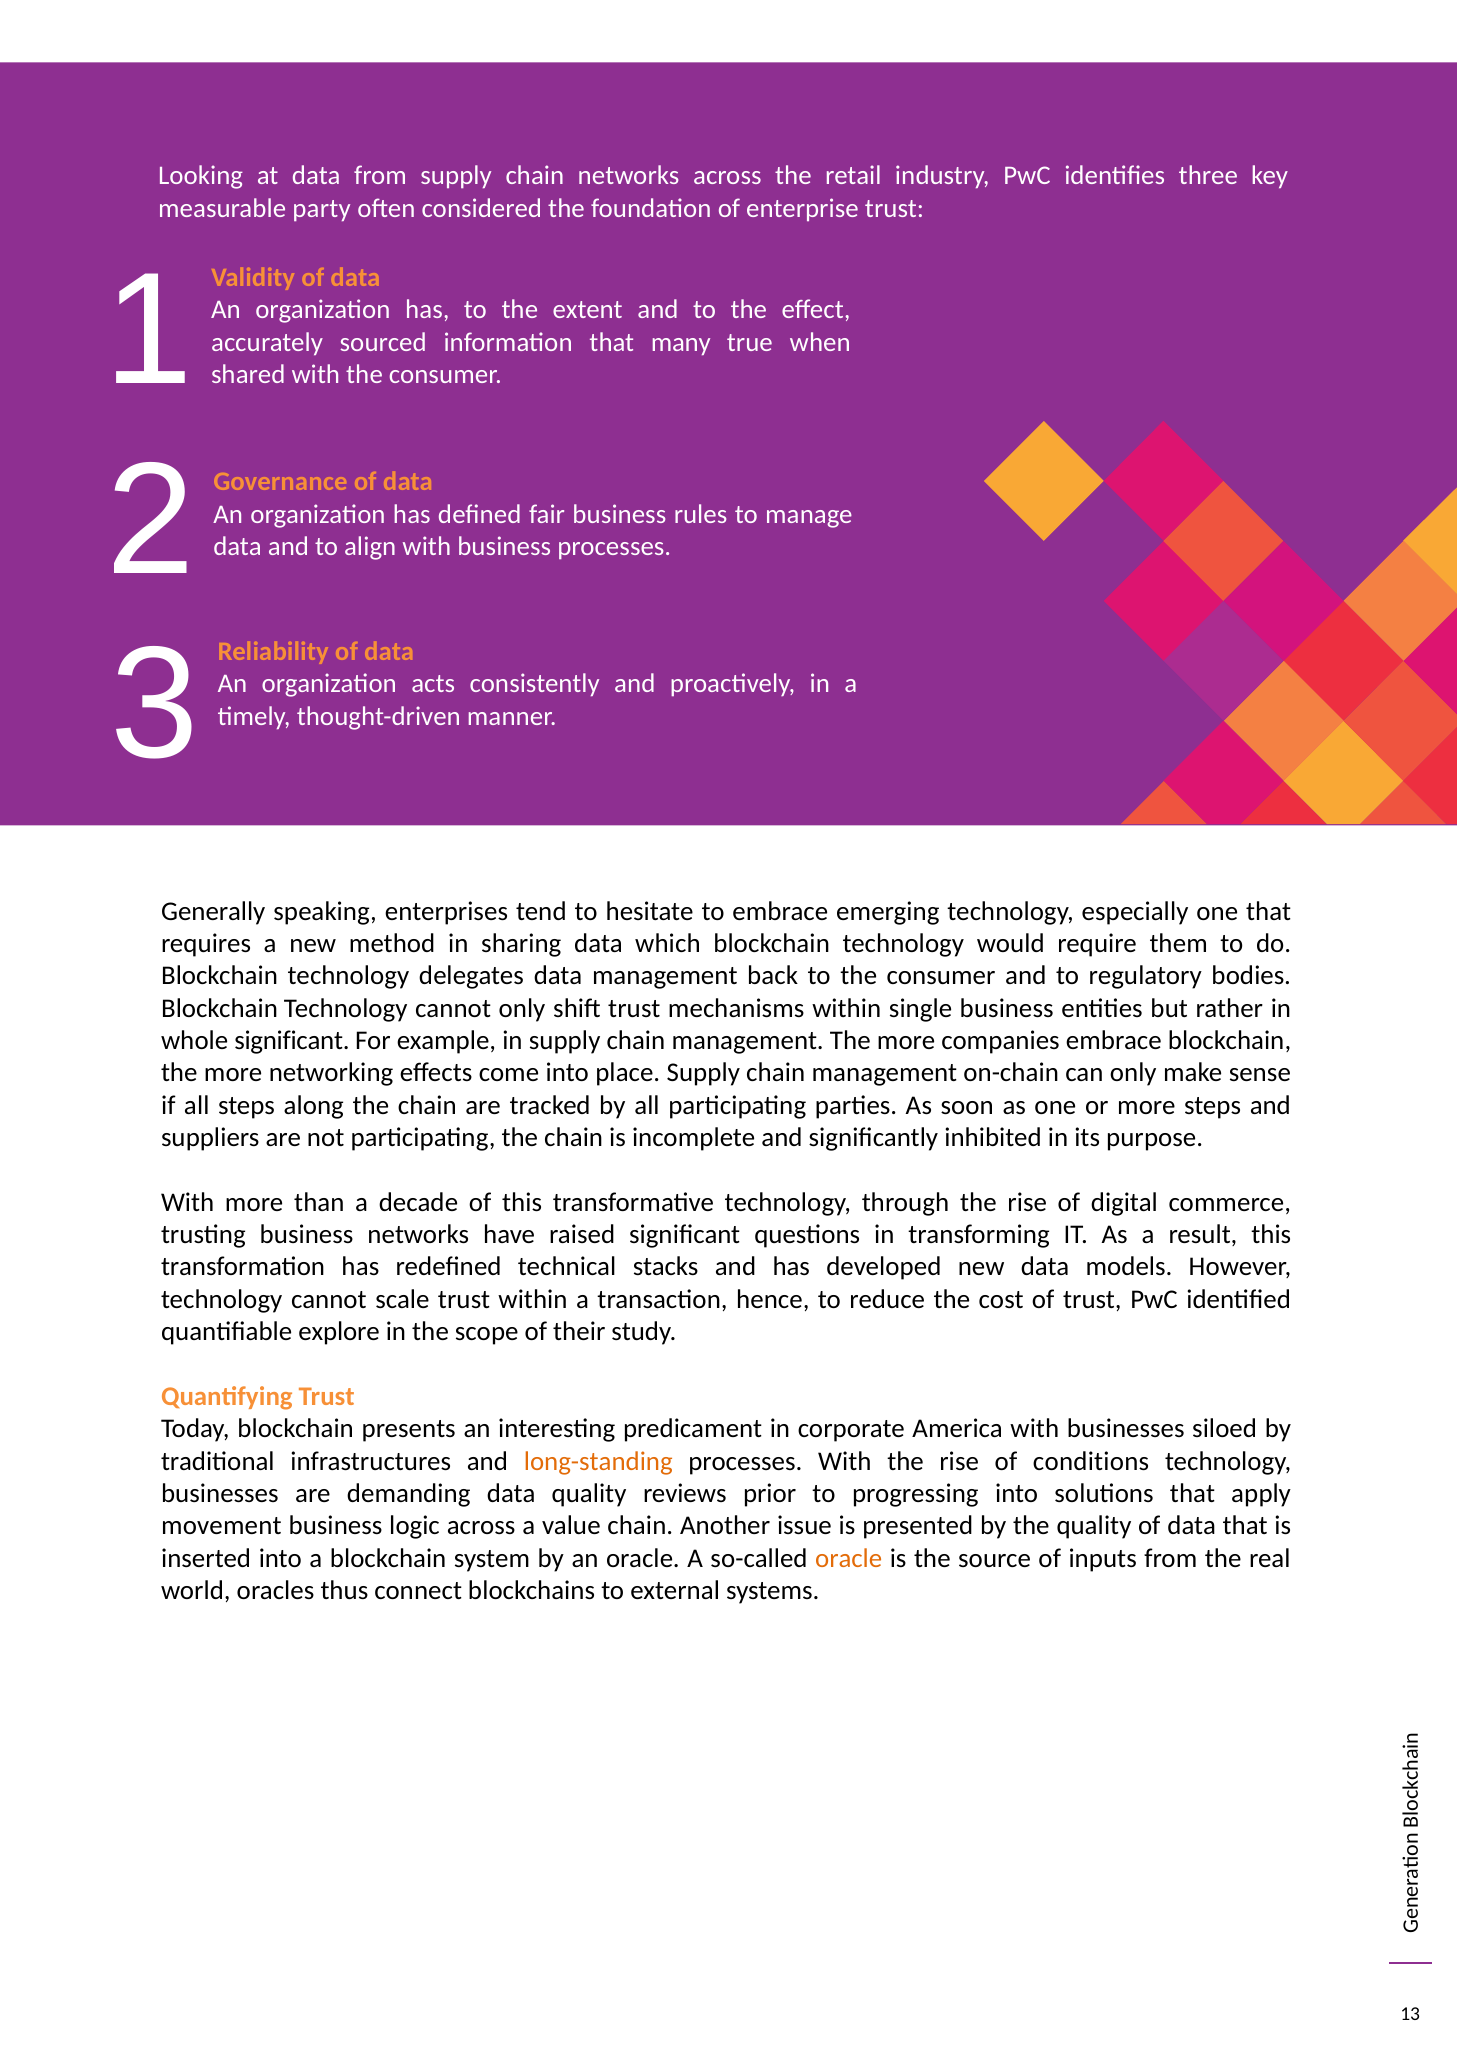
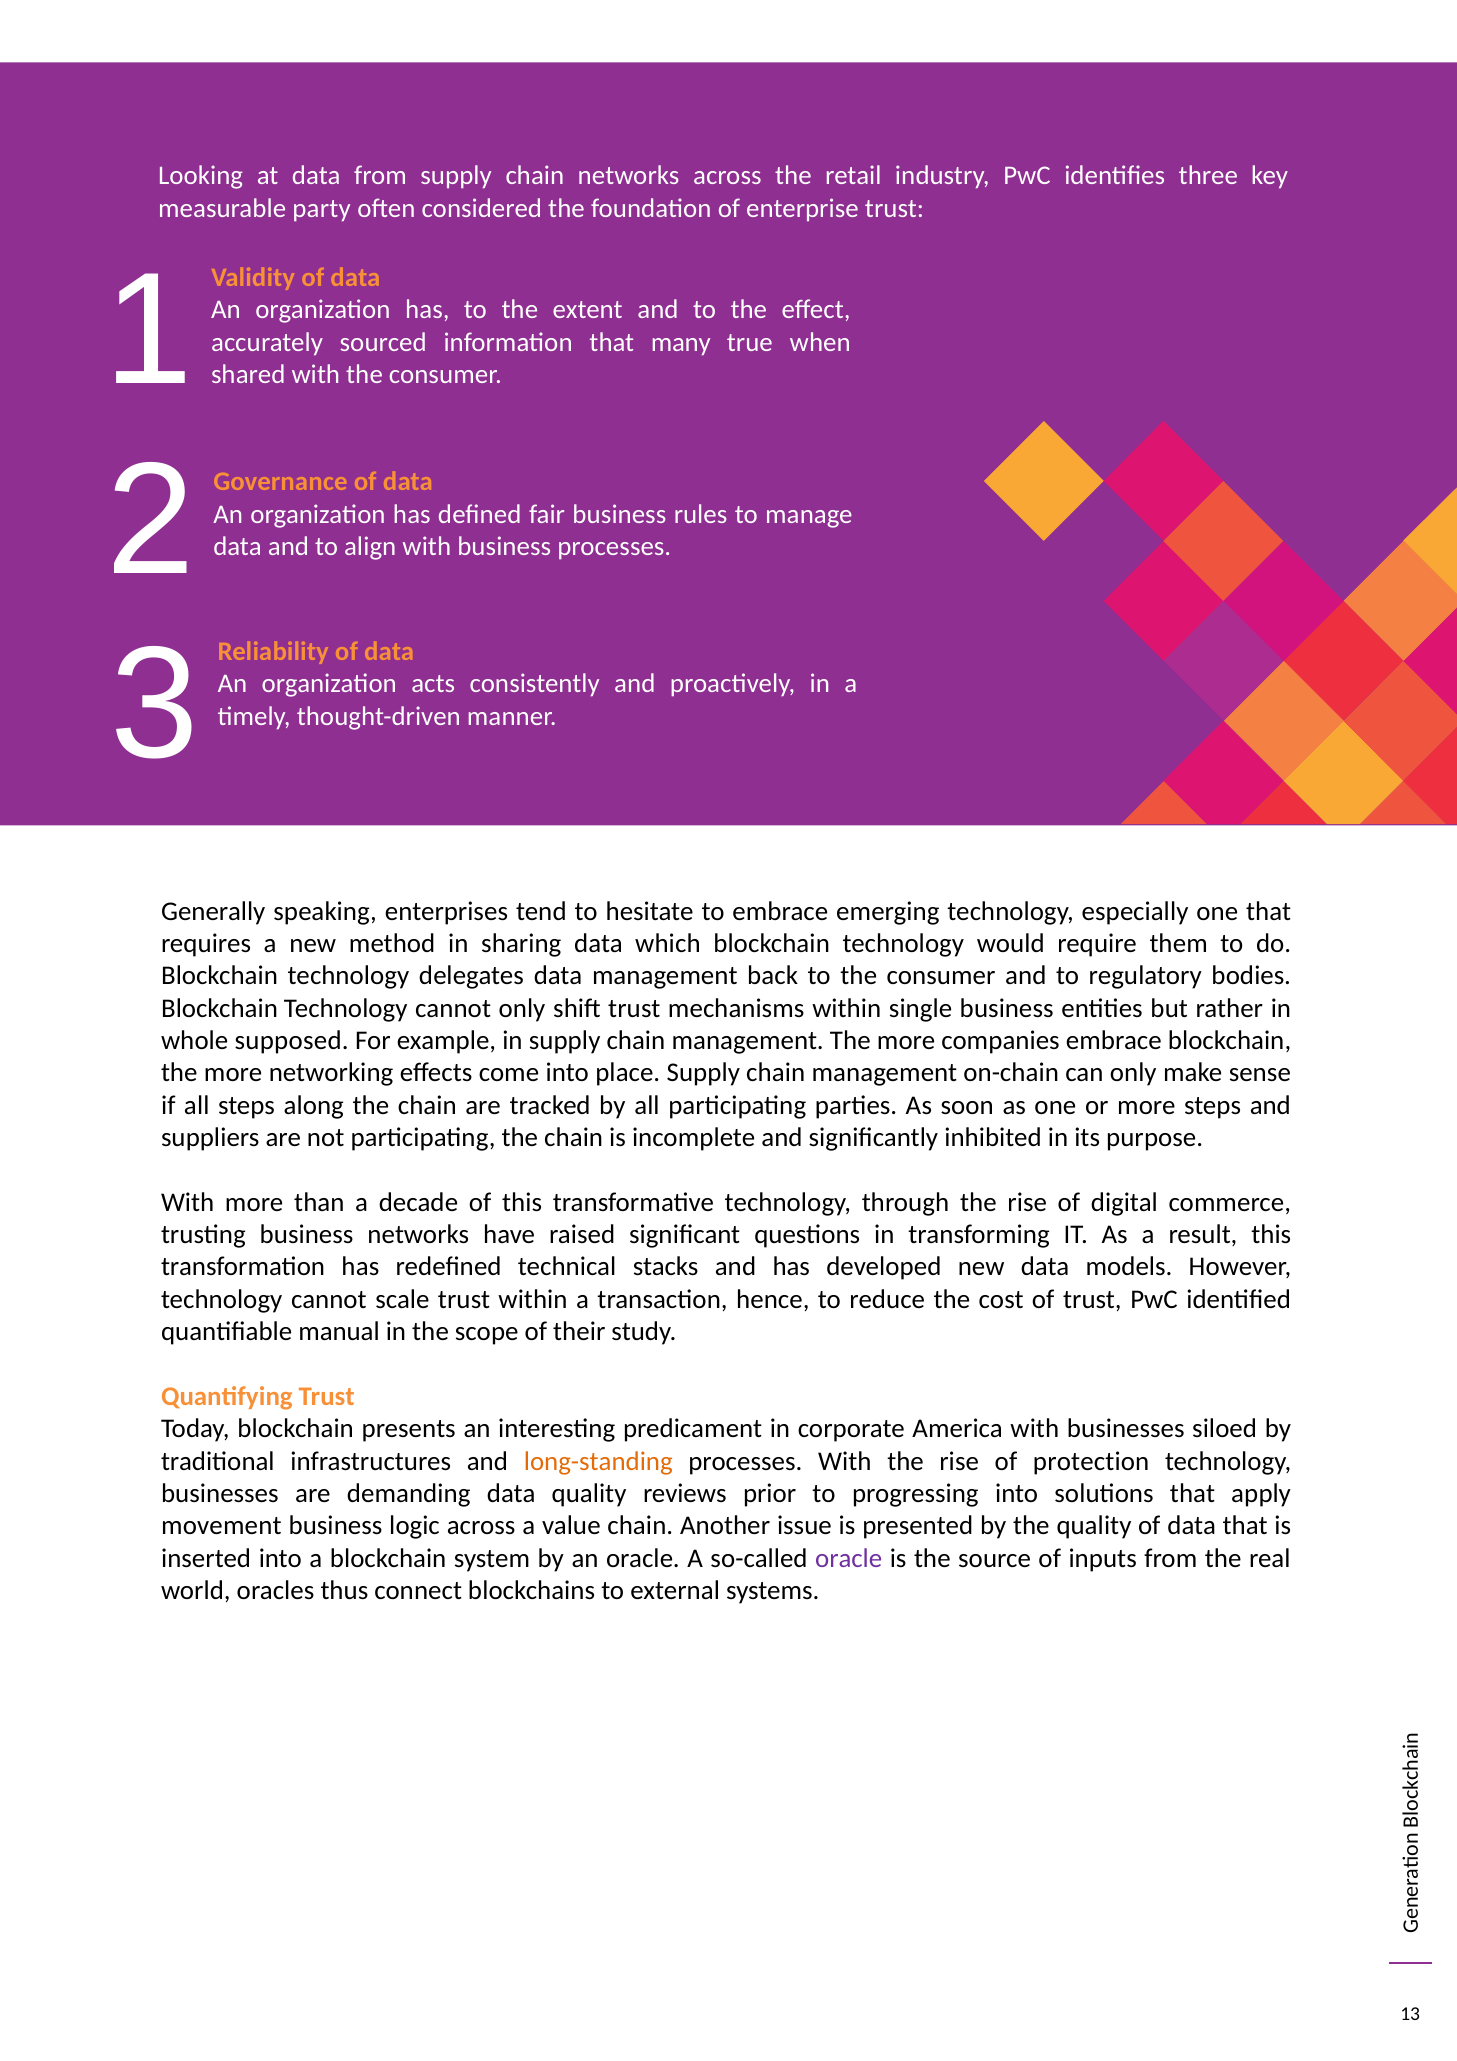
whole significant: significant -> supposed
explore: explore -> manual
conditions: conditions -> protection
oracle at (849, 1558) colour: orange -> purple
